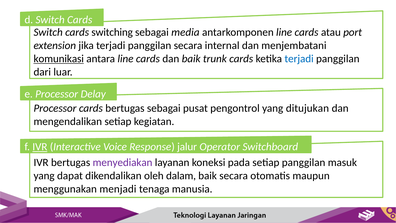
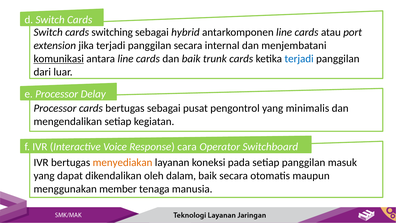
media: media -> hybrid
ditujukan: ditujukan -> minimalis
IVR at (40, 147) underline: present -> none
jalur: jalur -> cara
menyediakan colour: purple -> orange
menjadi: menjadi -> member
